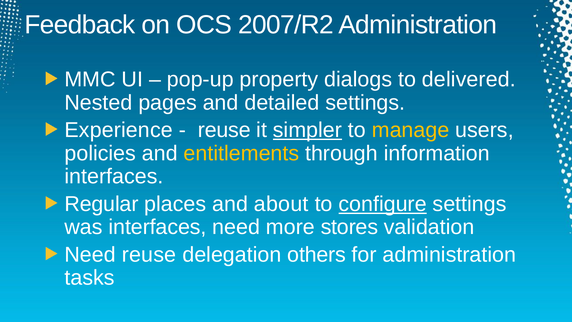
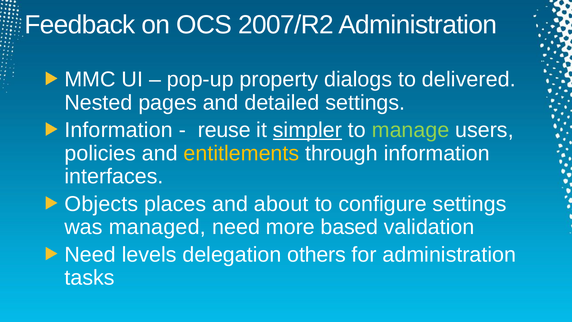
Experience at (119, 130): Experience -> Information
manage colour: yellow -> light green
Regular: Regular -> Objects
configure underline: present -> none
was interfaces: interfaces -> managed
stores: stores -> based
Need reuse: reuse -> levels
